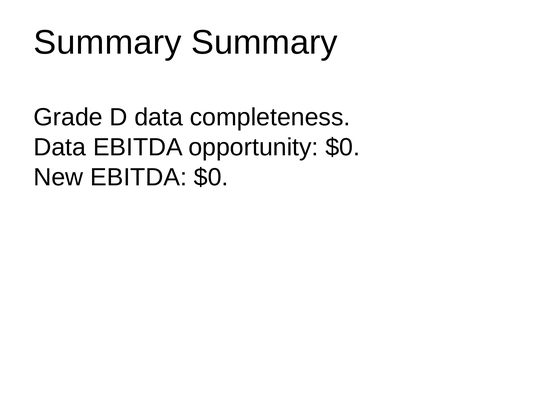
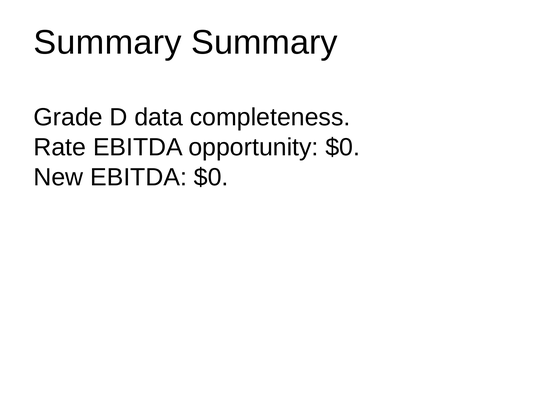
Data at (60, 147): Data -> Rate
